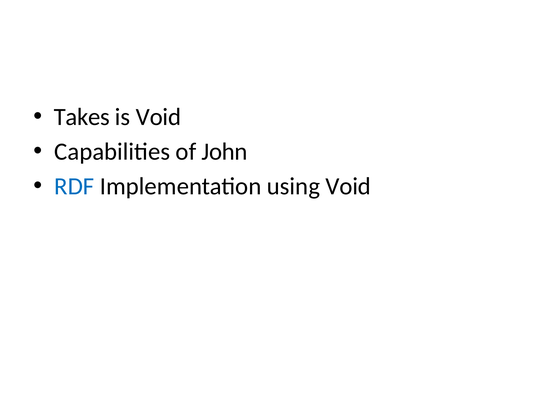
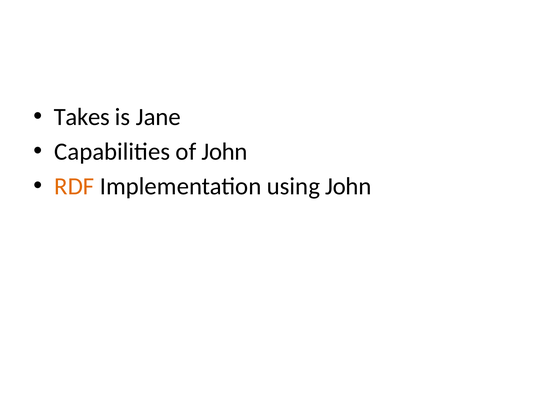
is Void: Void -> Jane
RDF colour: blue -> orange
using Void: Void -> John
